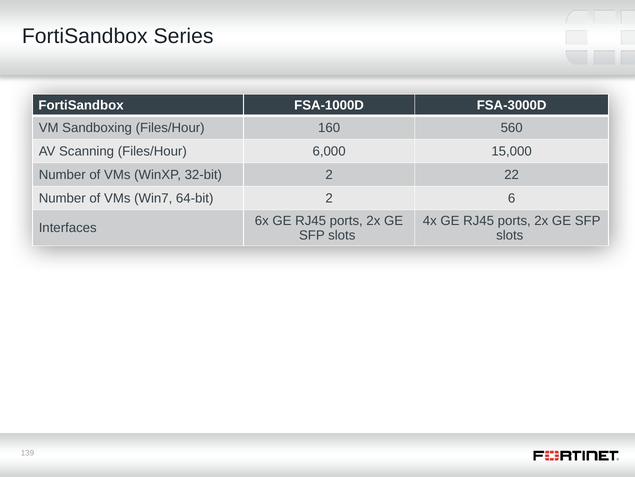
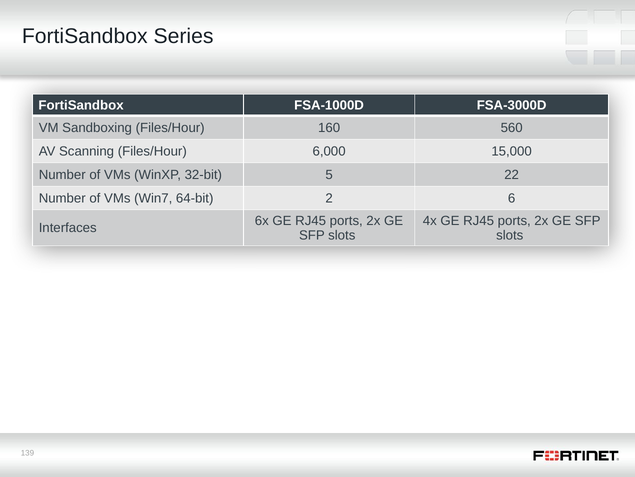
32-bit 2: 2 -> 5
